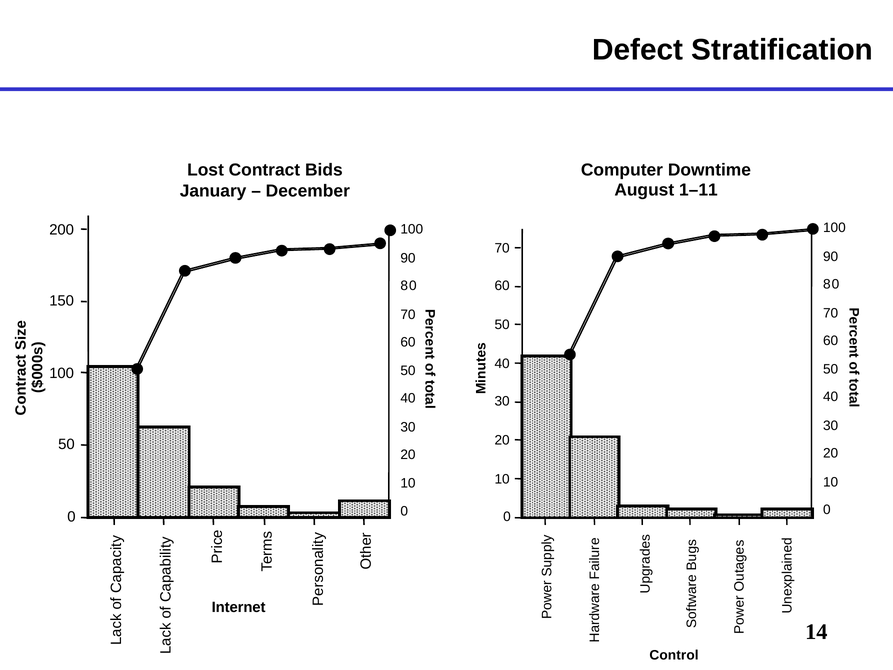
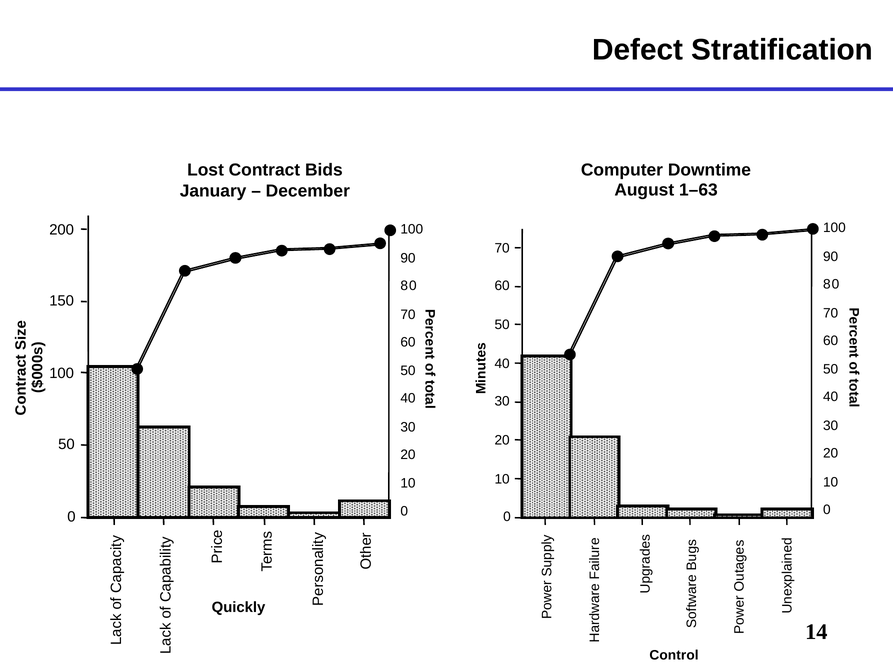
1–11: 1–11 -> 1–63
Internet: Internet -> Quickly
